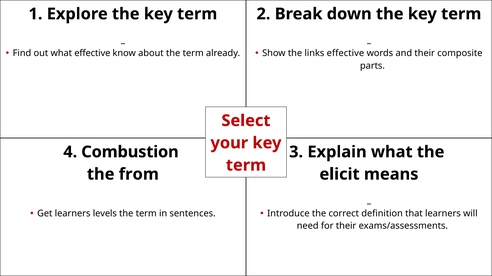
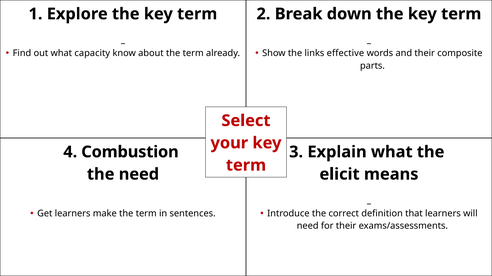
what effective: effective -> capacity
the from: from -> need
levels: levels -> make
